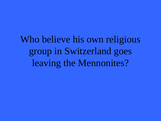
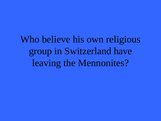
goes: goes -> have
